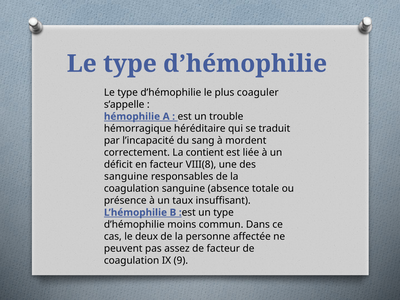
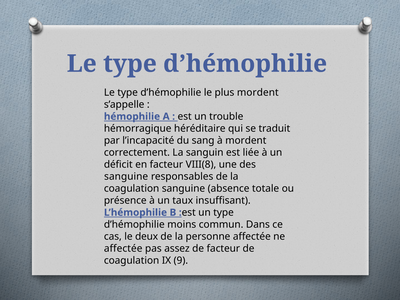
plus coaguler: coaguler -> mordent
contient: contient -> sanguin
peuvent at (123, 249): peuvent -> affectée
